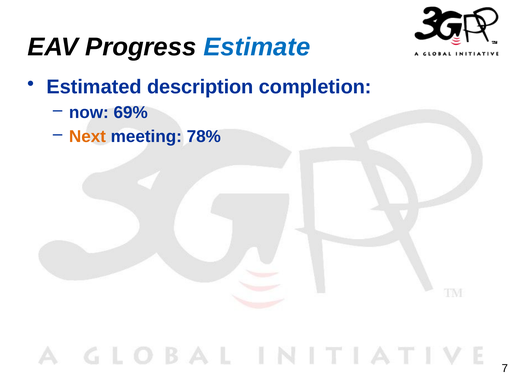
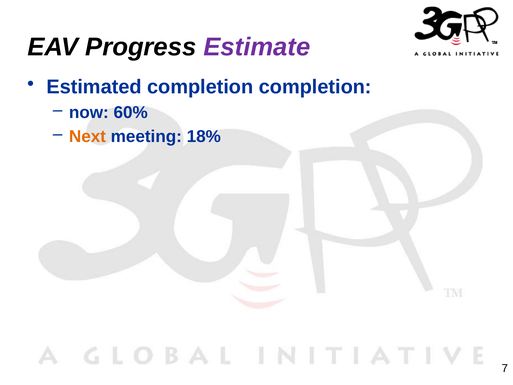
Estimate colour: blue -> purple
Estimated description: description -> completion
69%: 69% -> 60%
78%: 78% -> 18%
